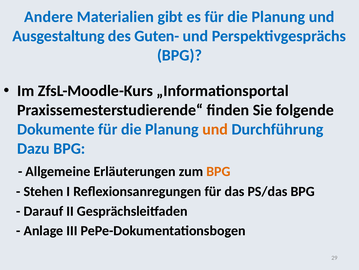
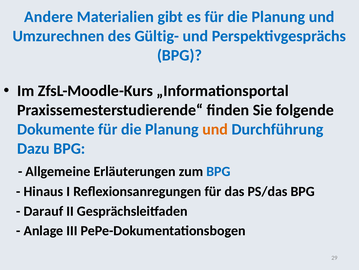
Ausgestaltung: Ausgestaltung -> Umzurechnen
Guten-: Guten- -> Gültig-
BPG at (218, 171) colour: orange -> blue
Stehen: Stehen -> Hinaus
